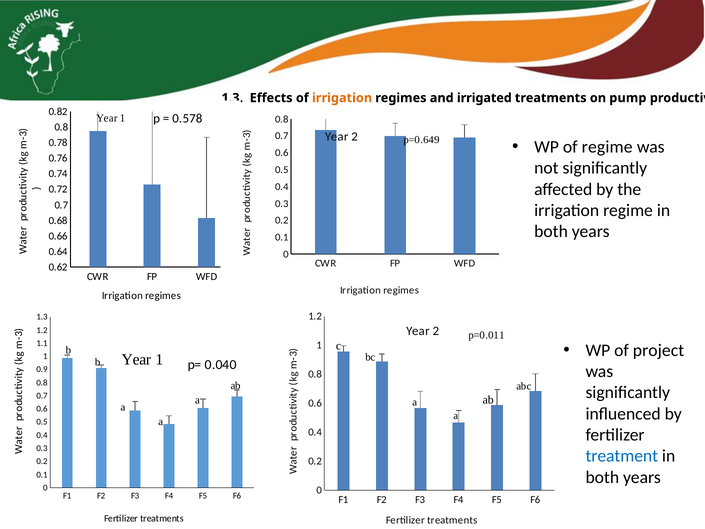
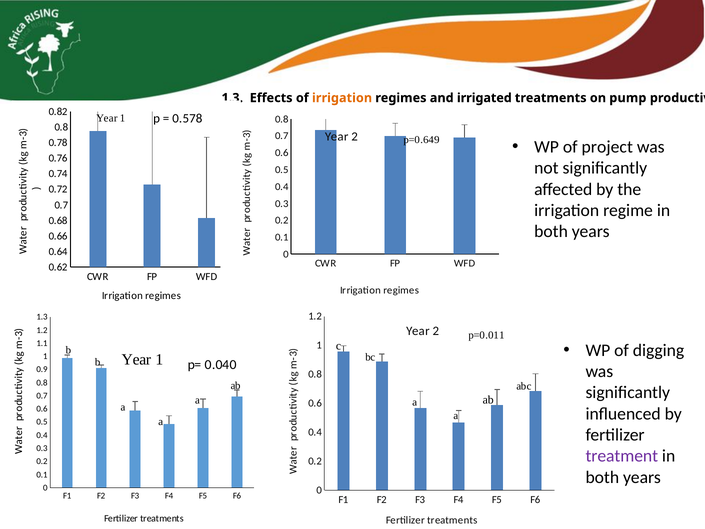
of regime: regime -> project
project: project -> digging
treatment colour: blue -> purple
